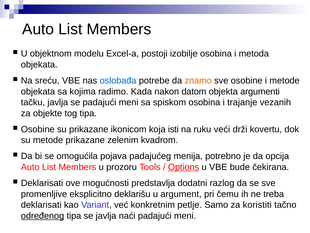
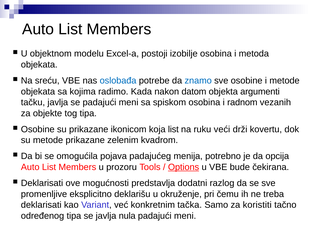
znamo colour: orange -> blue
trajanje: trajanje -> radnom
koja isti: isti -> list
argument: argument -> okruženje
petlje: petlje -> tačka
određenog underline: present -> none
naći: naći -> nula
